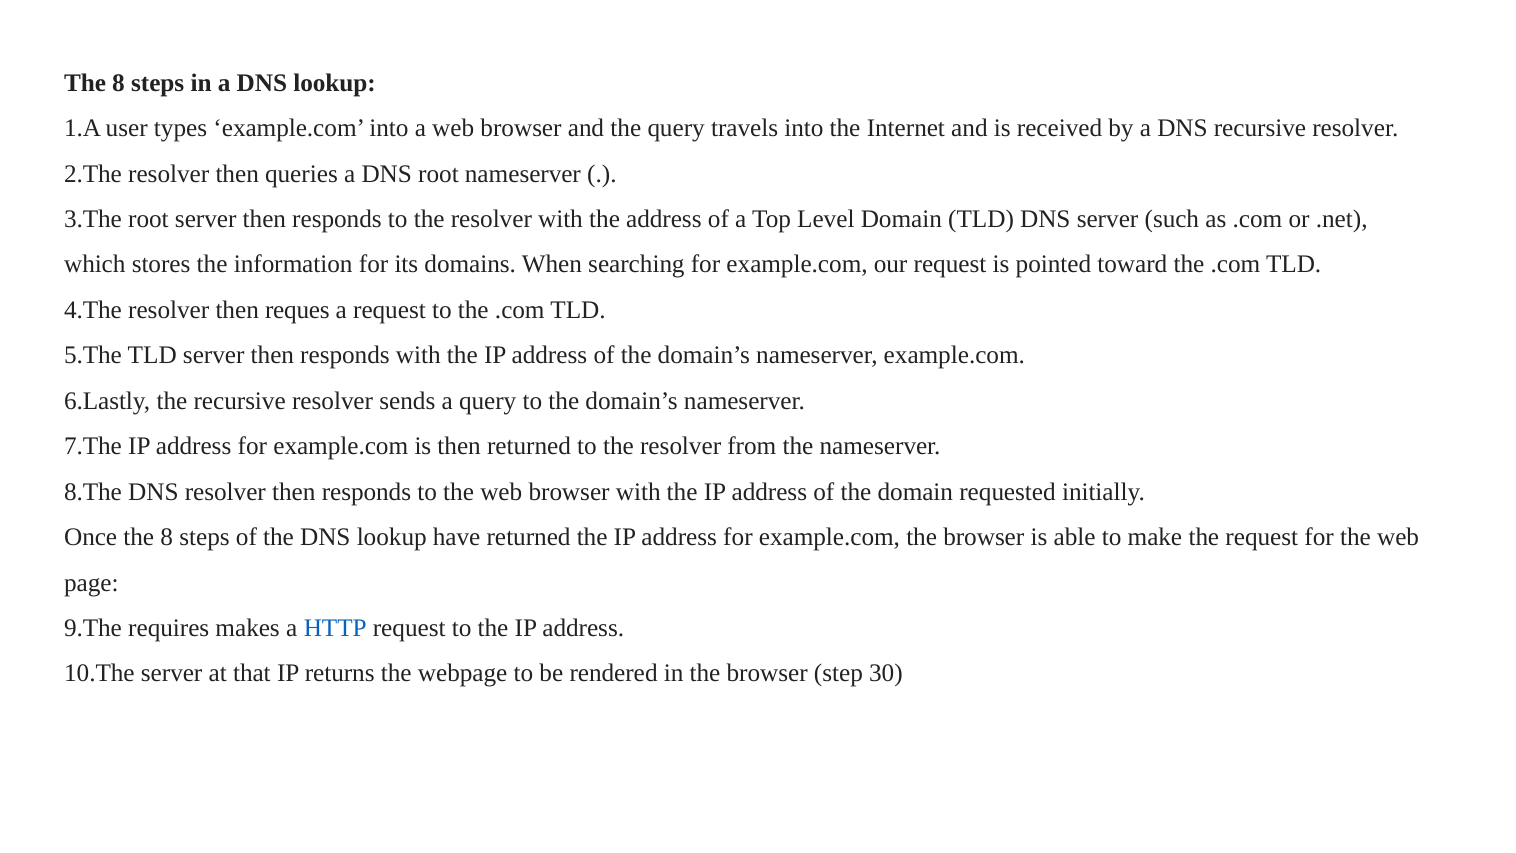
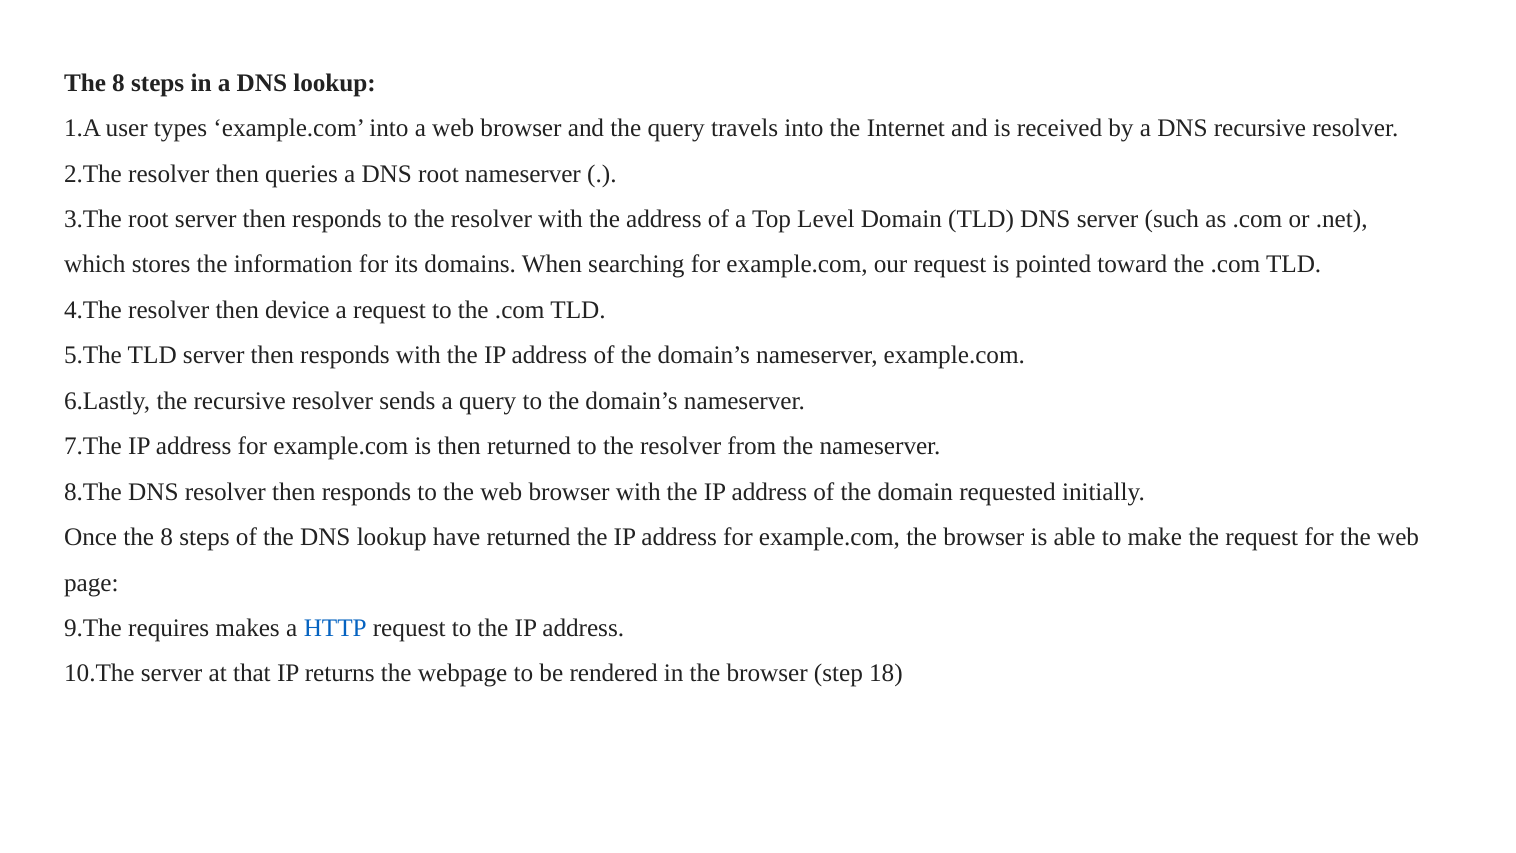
reques: reques -> device
30: 30 -> 18
